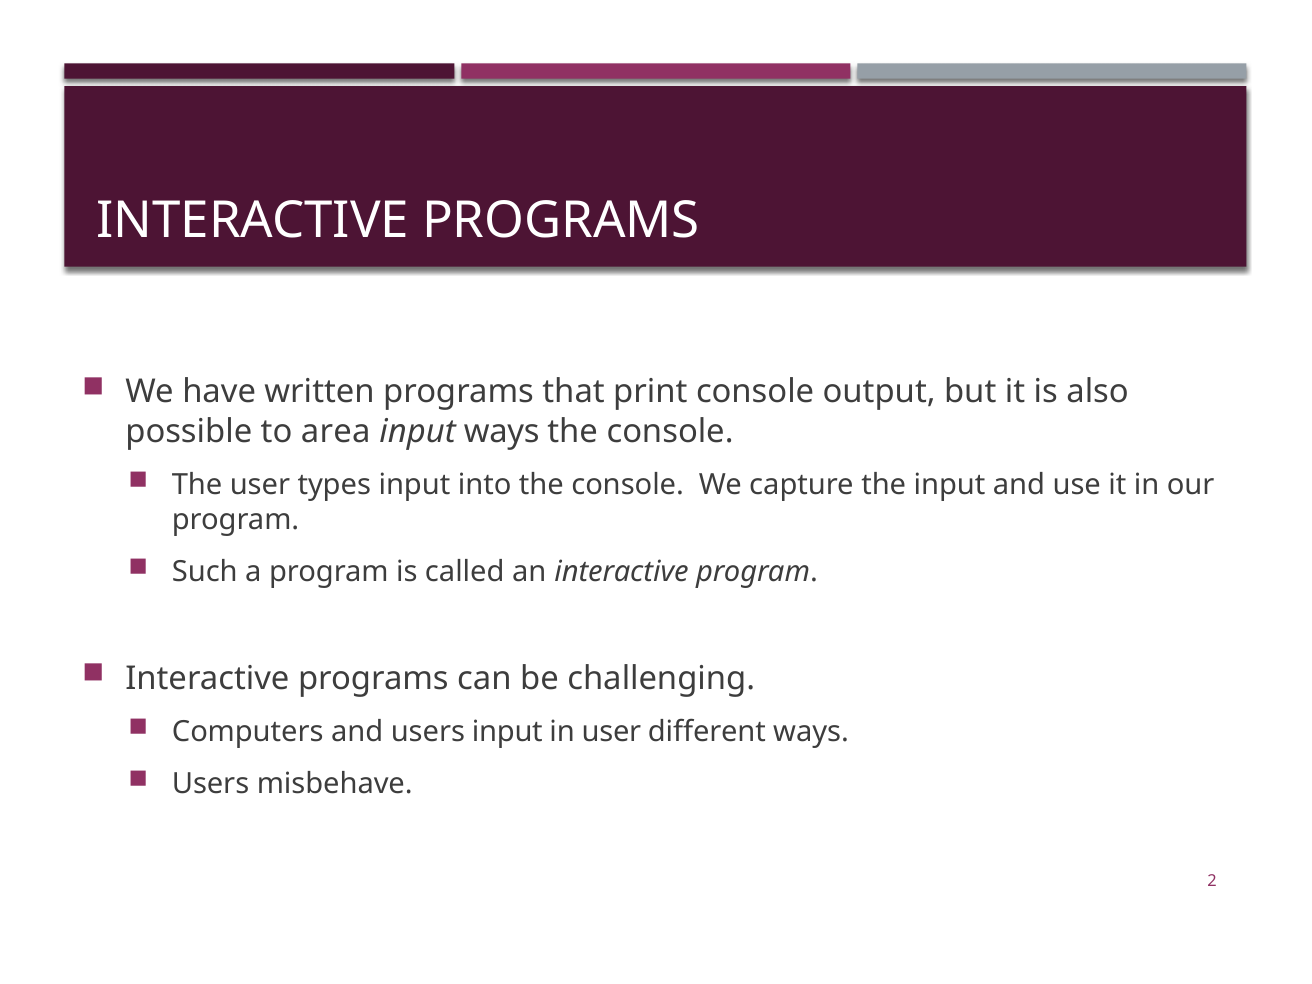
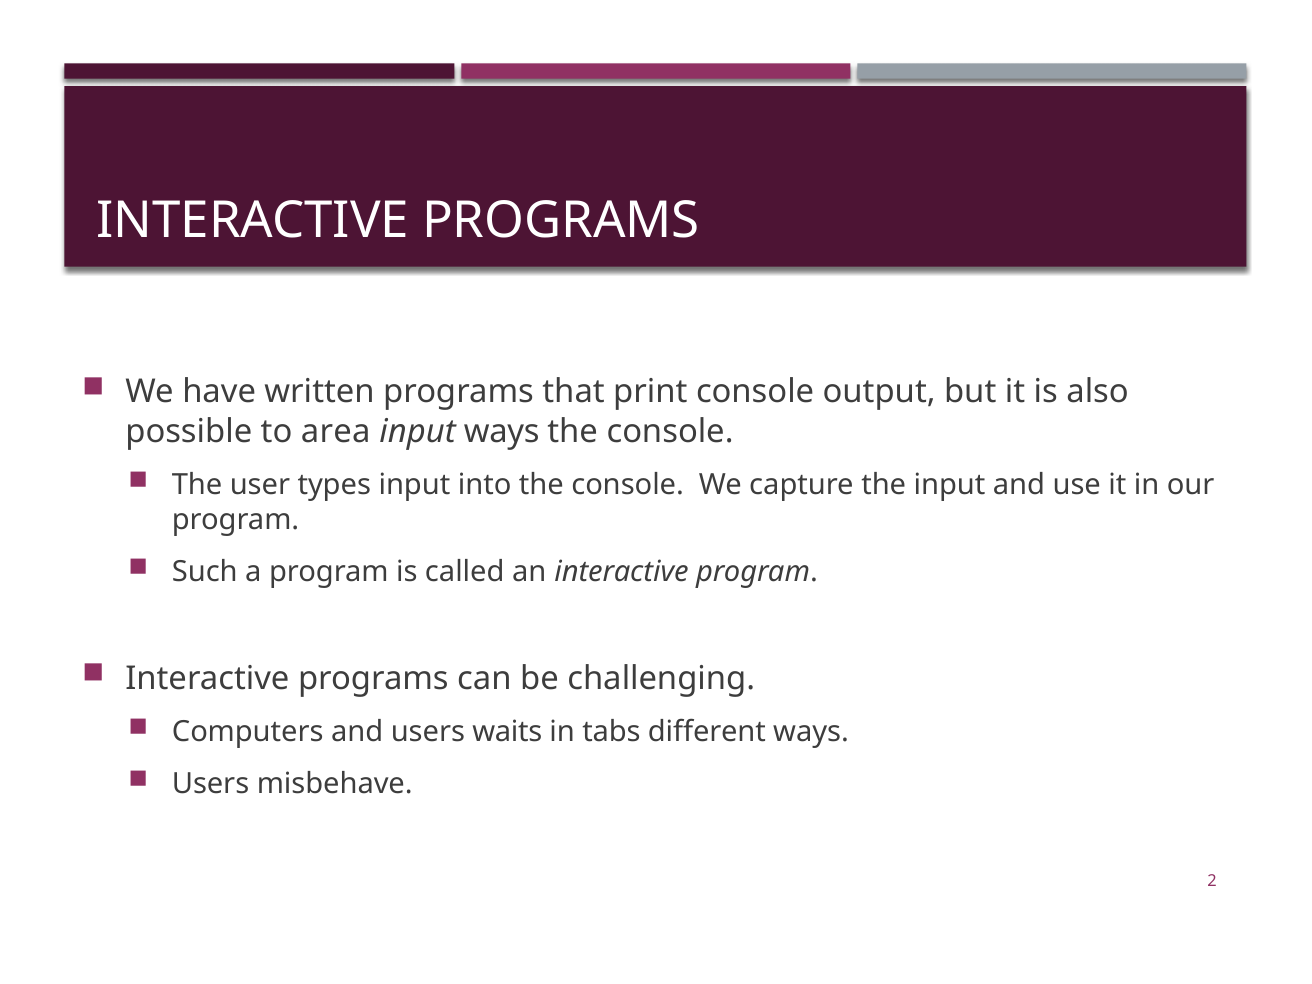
users input: input -> waits
in user: user -> tabs
